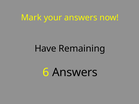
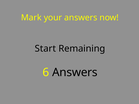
Have: Have -> Start
